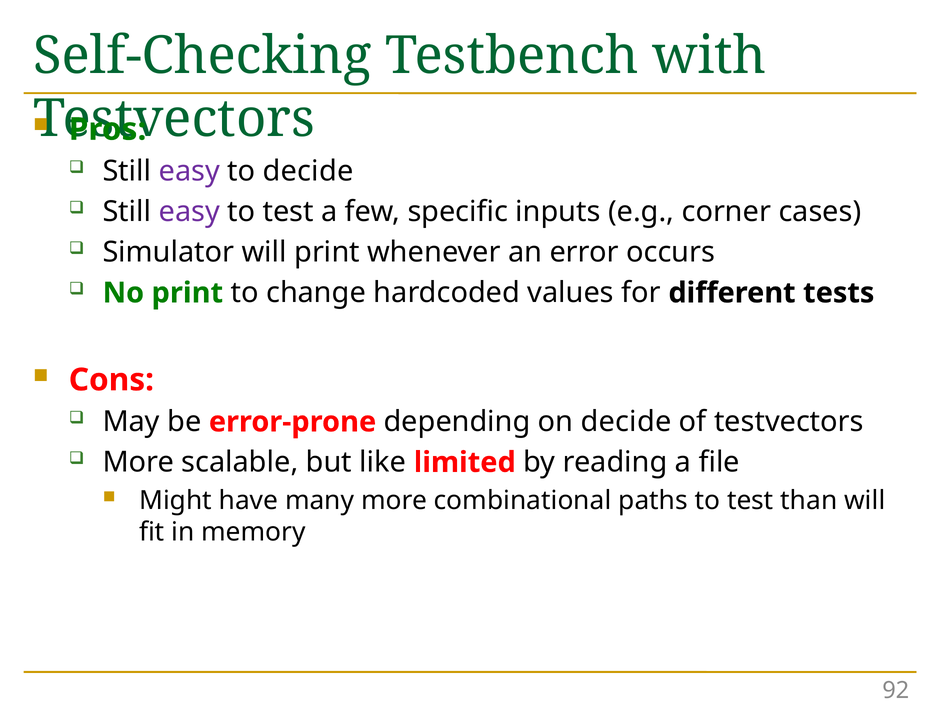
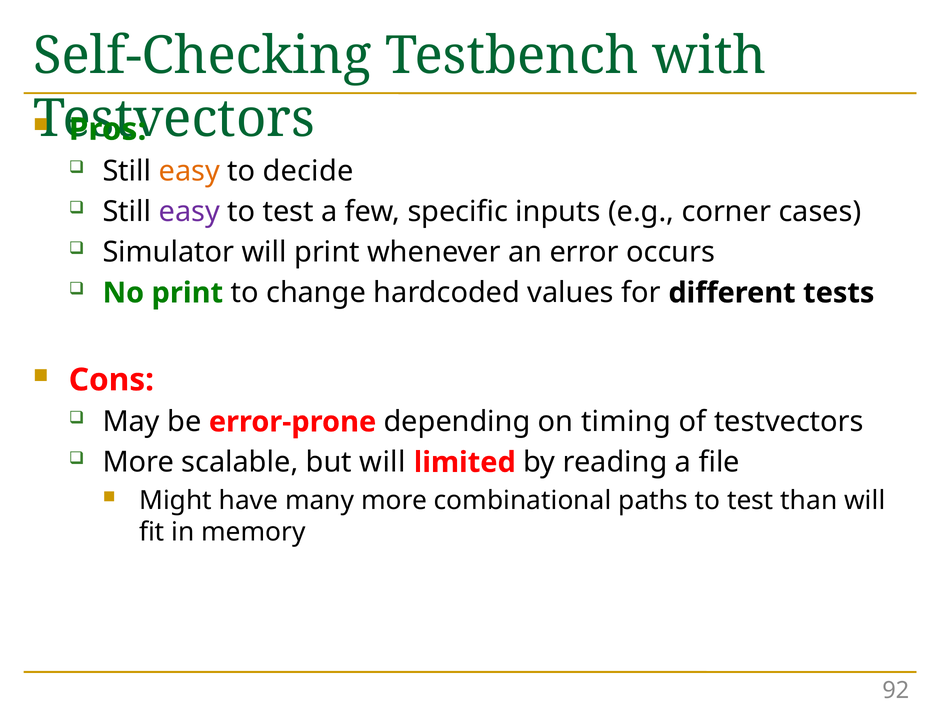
easy at (189, 171) colour: purple -> orange
on decide: decide -> timing
but like: like -> will
